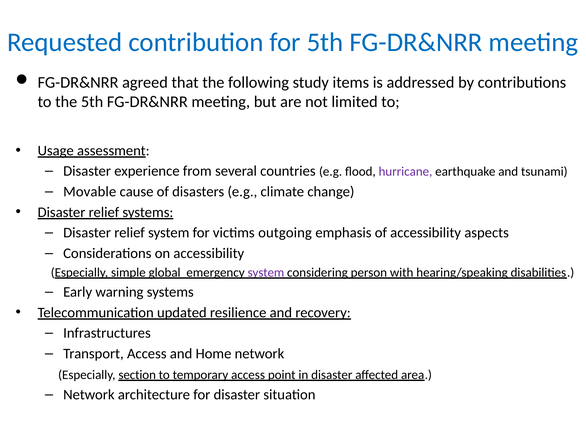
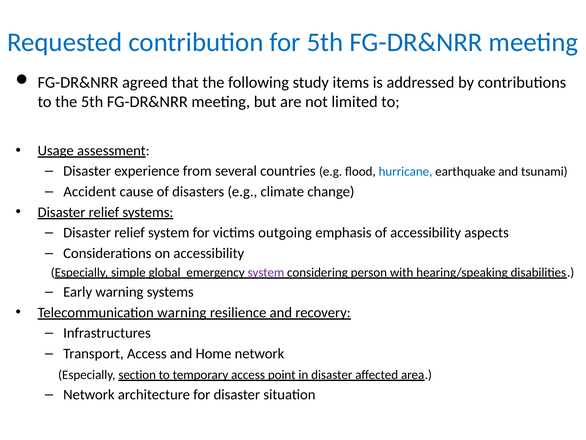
hurricane colour: purple -> blue
Movable: Movable -> Accident
Telecommunication updated: updated -> warning
